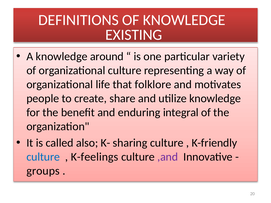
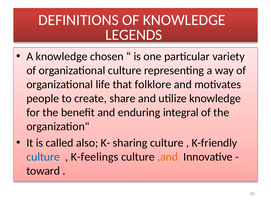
EXISTING: EXISTING -> LEGENDS
around: around -> chosen
,and colour: purple -> orange
groups: groups -> toward
